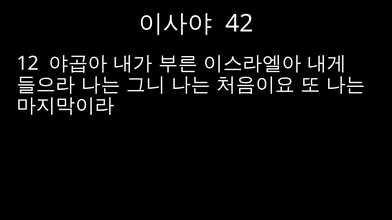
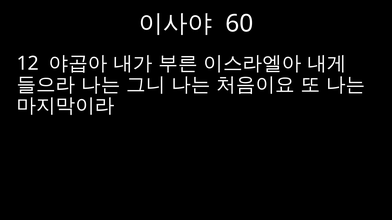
42: 42 -> 60
